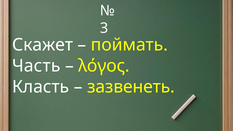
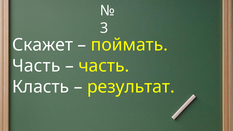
λόγος at (104, 66): λόγος -> часть
зазвенеть: зазвенеть -> результат
